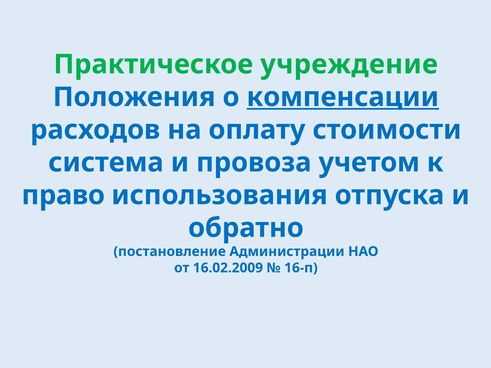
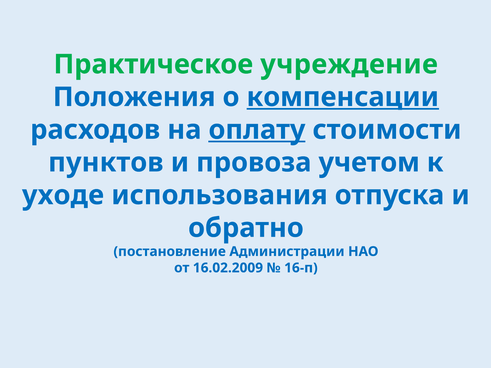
оплату underline: none -> present
система: система -> пунктов
право: право -> уходе
